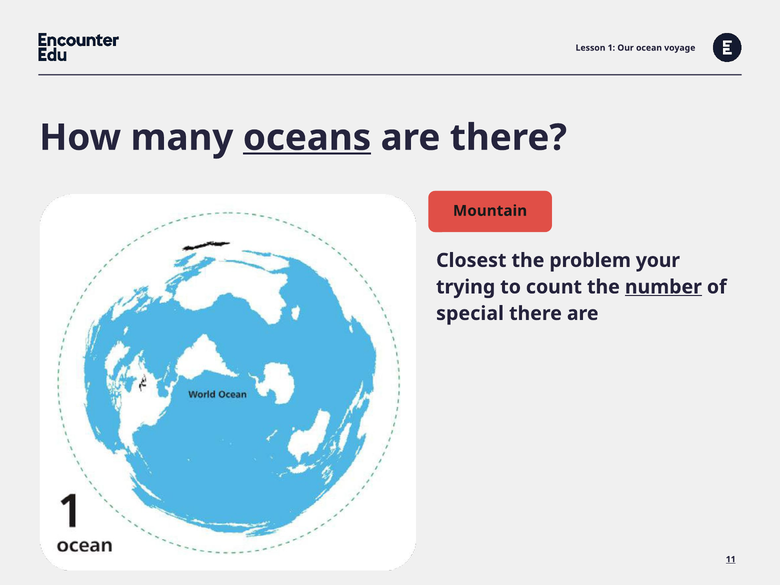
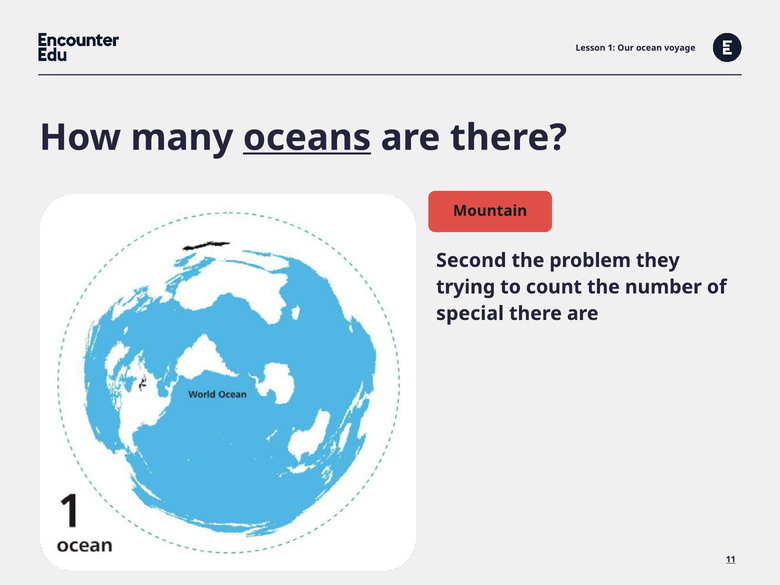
Closest: Closest -> Second
your: your -> they
number underline: present -> none
